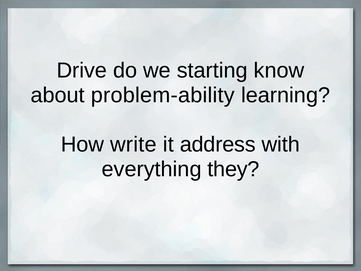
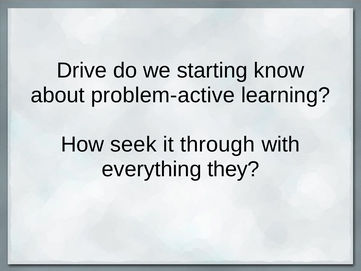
problem-ability: problem-ability -> problem-active
write: write -> seek
address: address -> through
